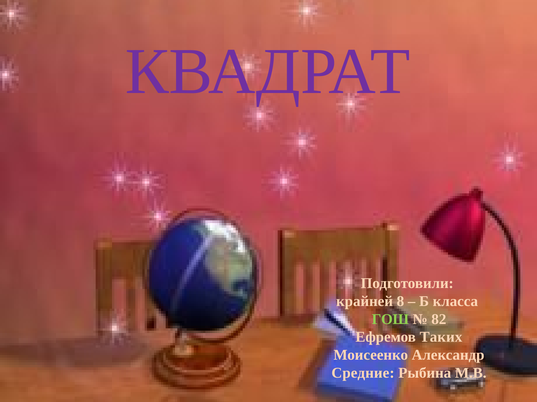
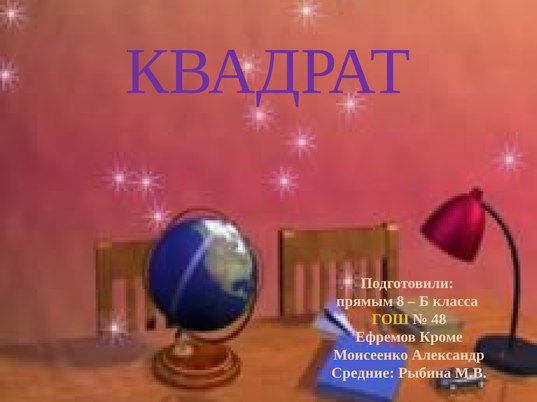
крайней: крайней -> прямым
ГОШ colour: light green -> yellow
82: 82 -> 48
Таких: Таких -> Кроме
